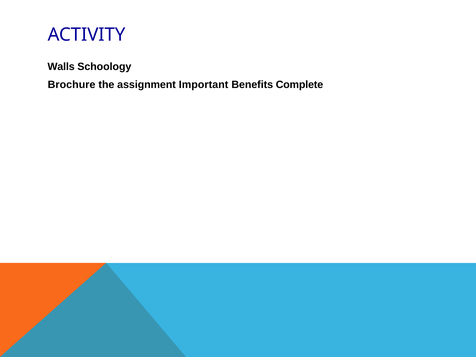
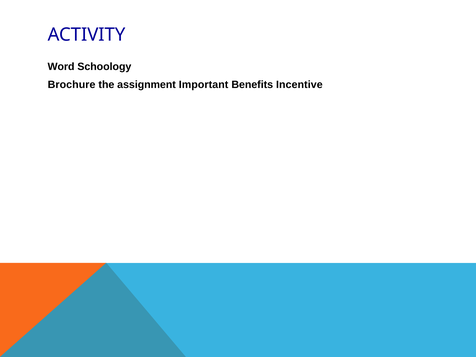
Walls: Walls -> Word
Complete: Complete -> Incentive
